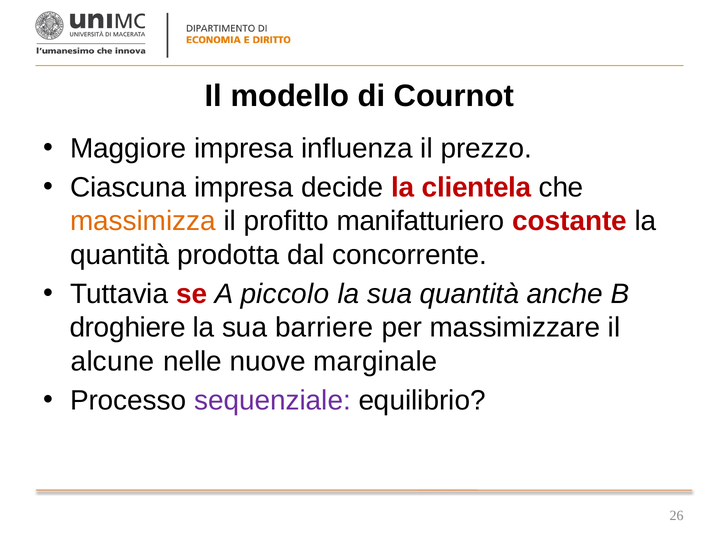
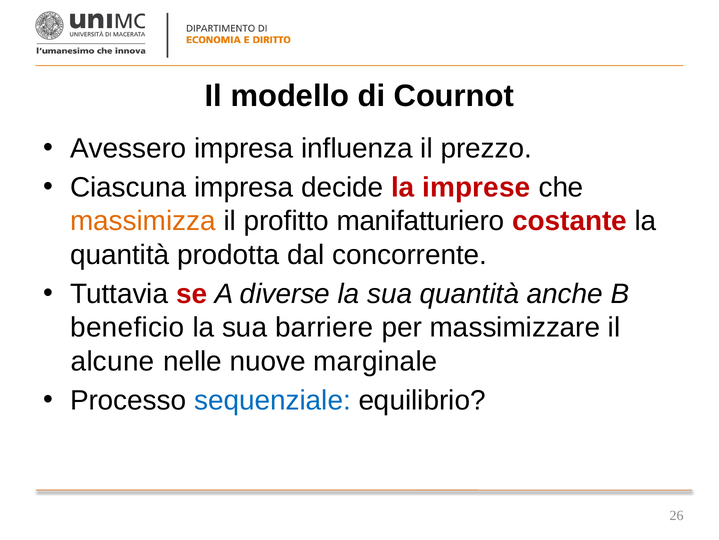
Maggiore: Maggiore -> Avessero
clientela: clientela -> imprese
piccolo: piccolo -> diverse
droghiere: droghiere -> beneficio
sequenziale colour: purple -> blue
